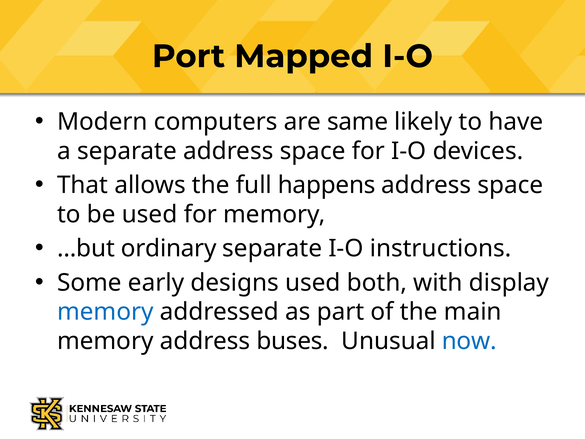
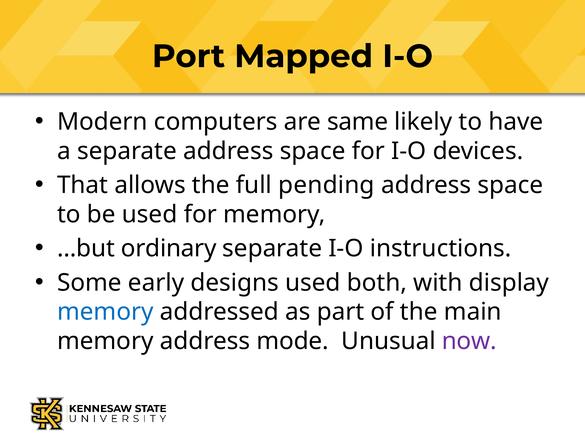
happens: happens -> pending
buses: buses -> mode
now colour: blue -> purple
